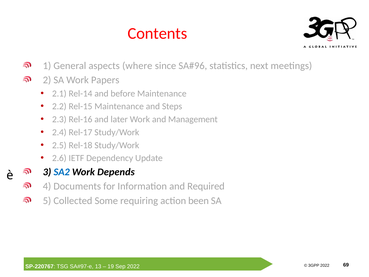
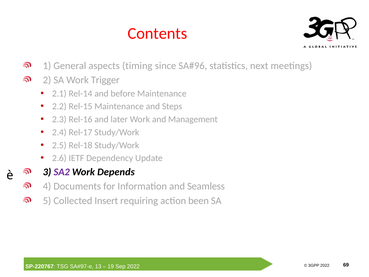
where: where -> timing
Papers: Papers -> Trigger
SA2 colour: blue -> purple
Required: Required -> Seamless
Some: Some -> Insert
